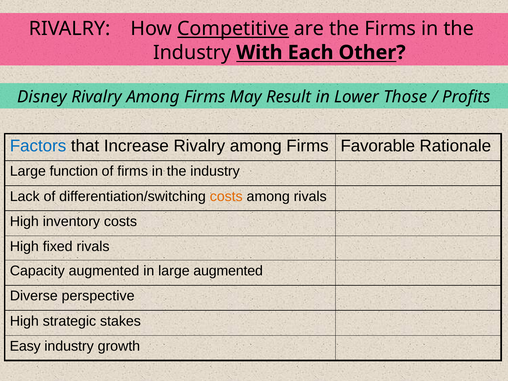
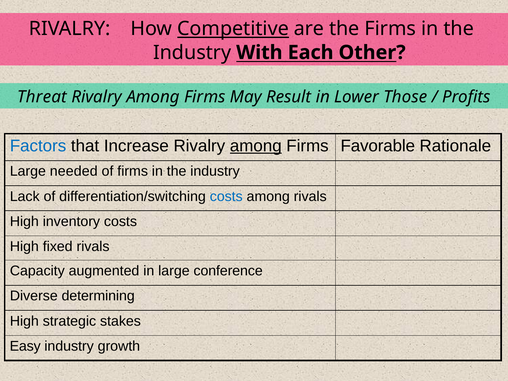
Disney: Disney -> Threat
among at (256, 146) underline: none -> present
function: function -> needed
costs at (226, 196) colour: orange -> blue
large augmented: augmented -> conference
perspective: perspective -> determining
